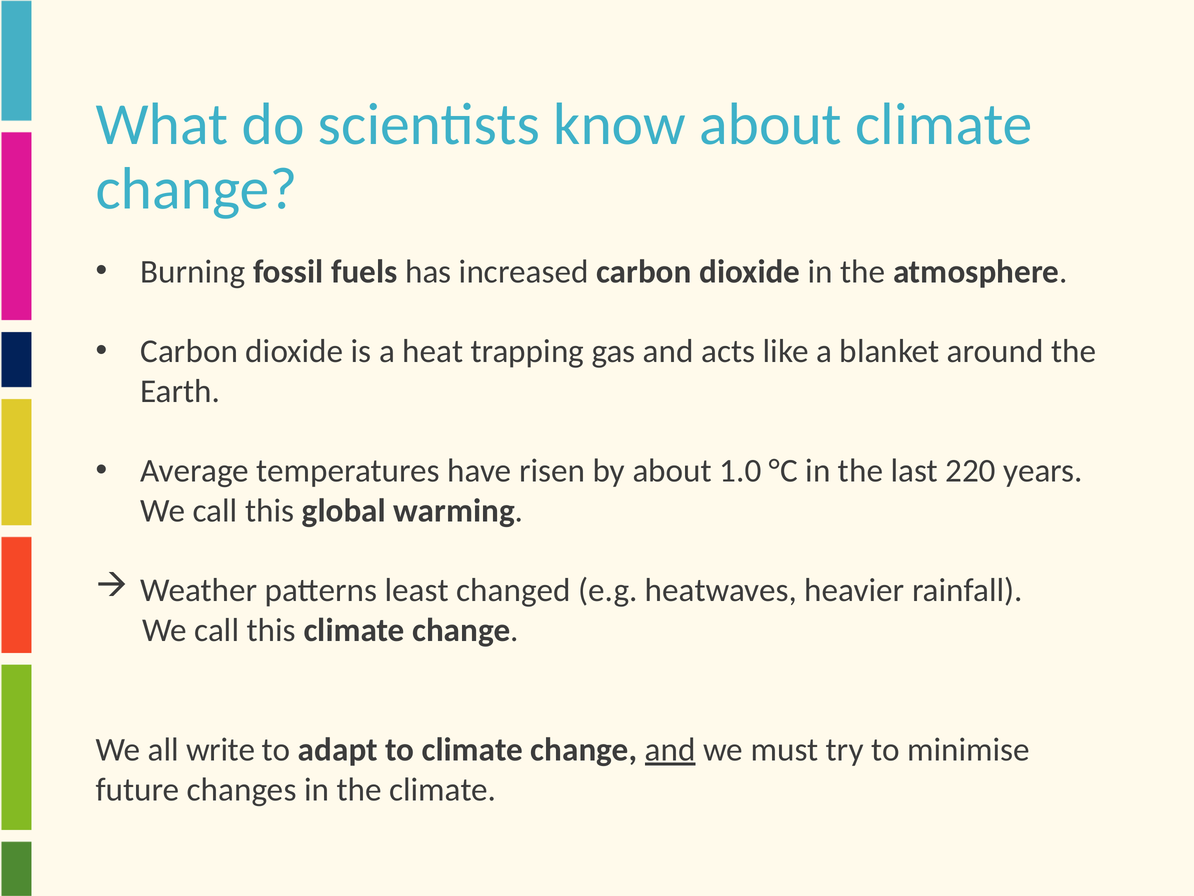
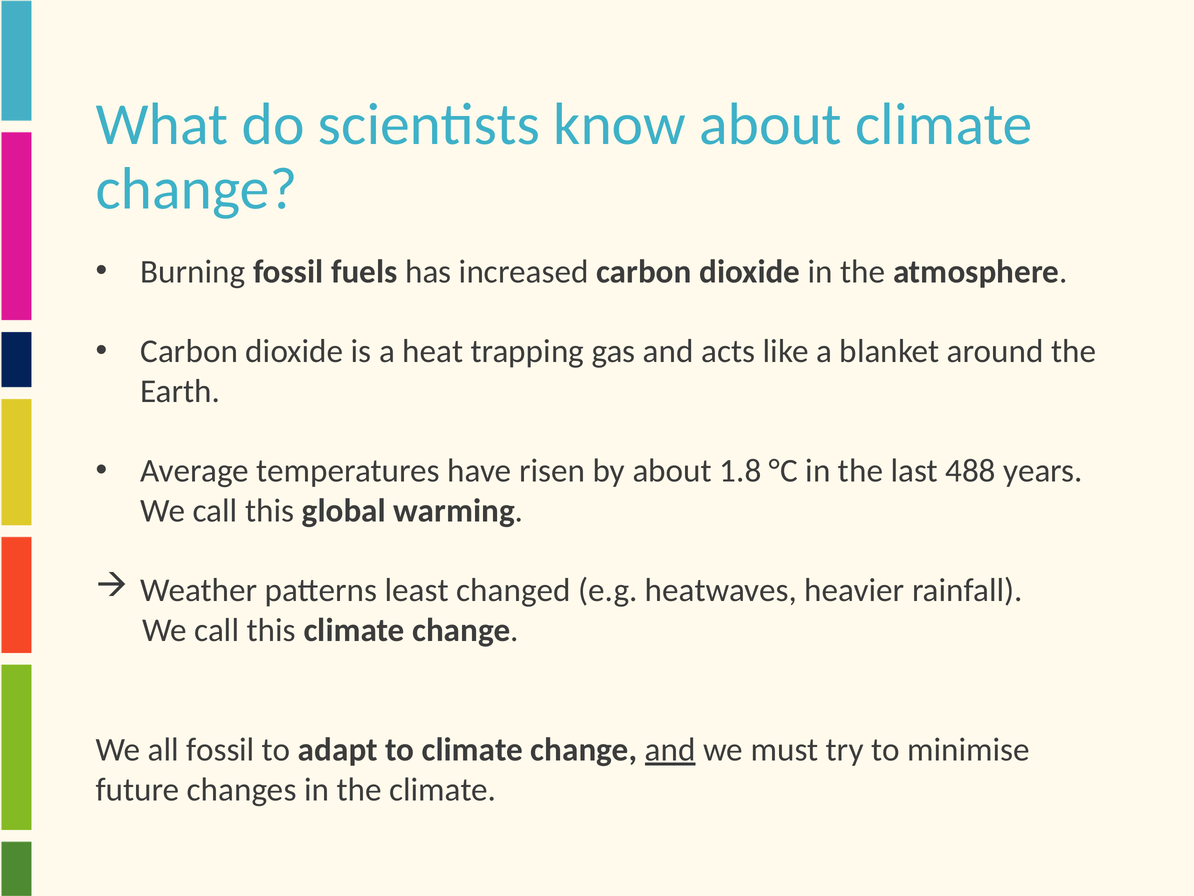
1.0: 1.0 -> 1.8
220: 220 -> 488
all write: write -> fossil
